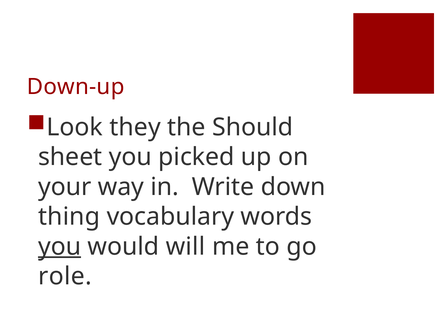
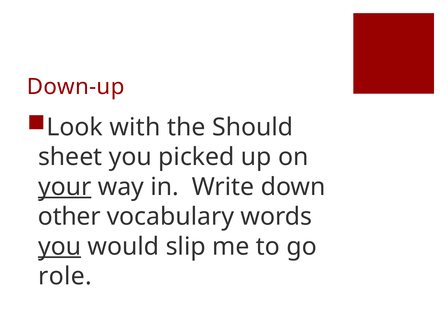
they: they -> with
your underline: none -> present
thing: thing -> other
will: will -> slip
